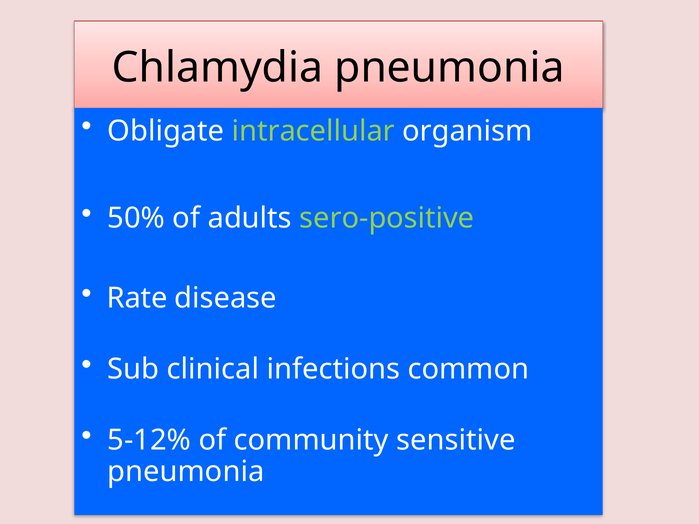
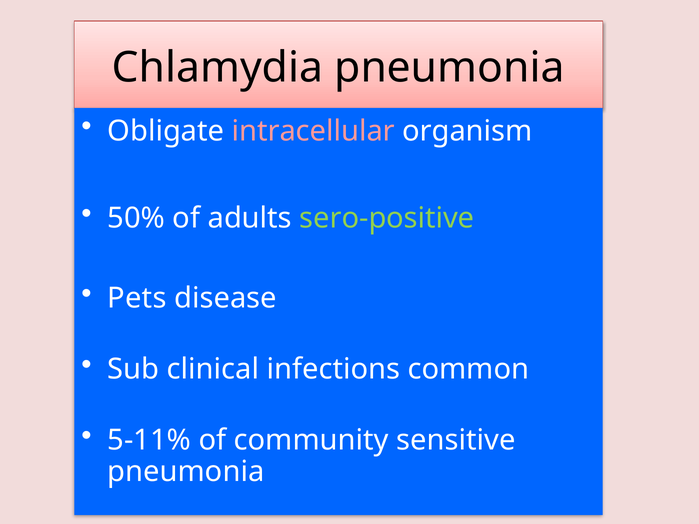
intracellular colour: light green -> pink
Rate: Rate -> Pets
5-12%: 5-12% -> 5-11%
